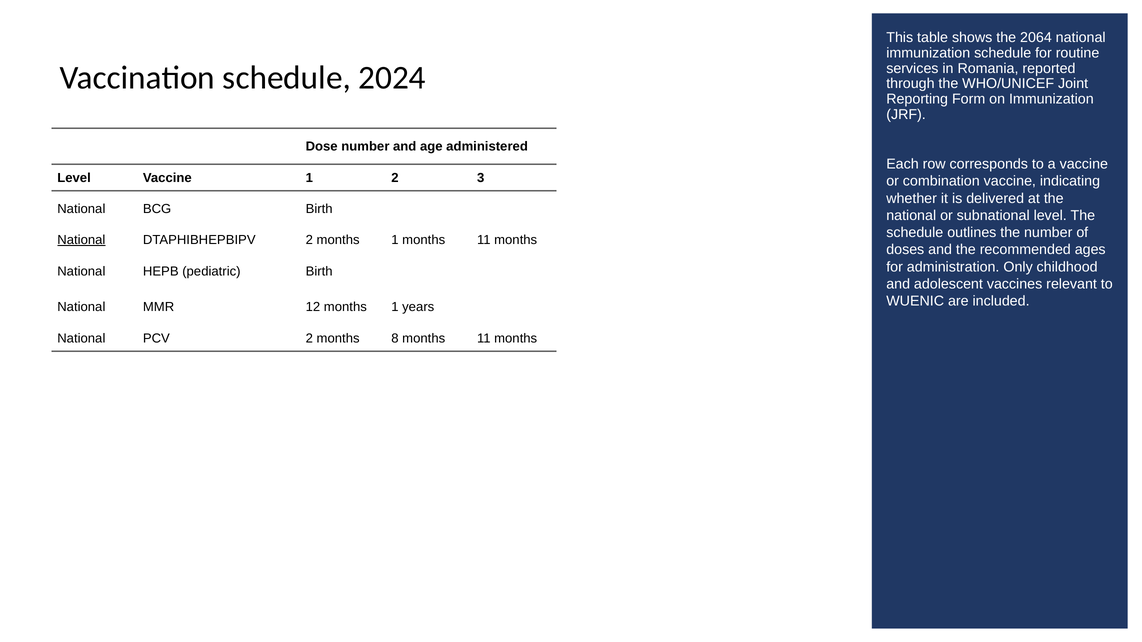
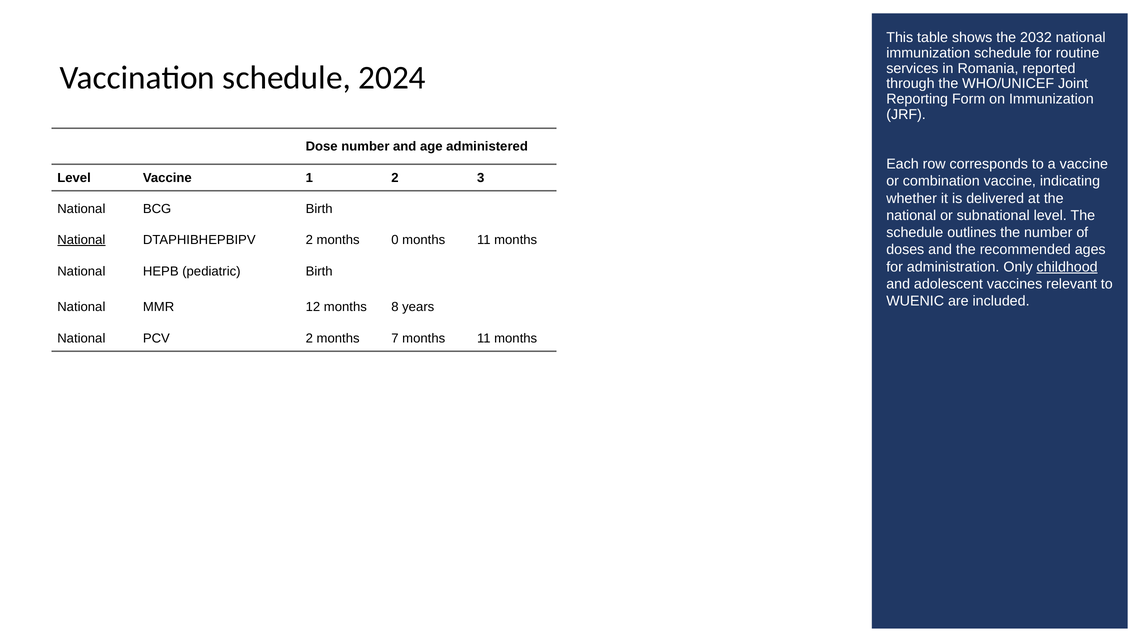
2064: 2064 -> 2032
2 months 1: 1 -> 0
childhood underline: none -> present
12 months 1: 1 -> 8
8: 8 -> 7
